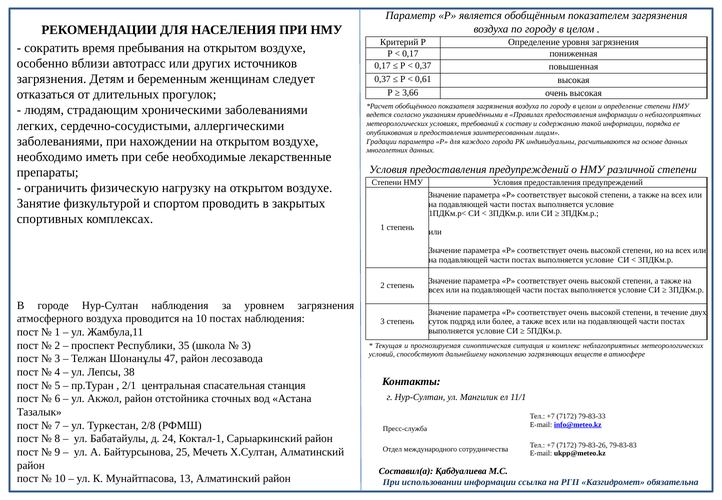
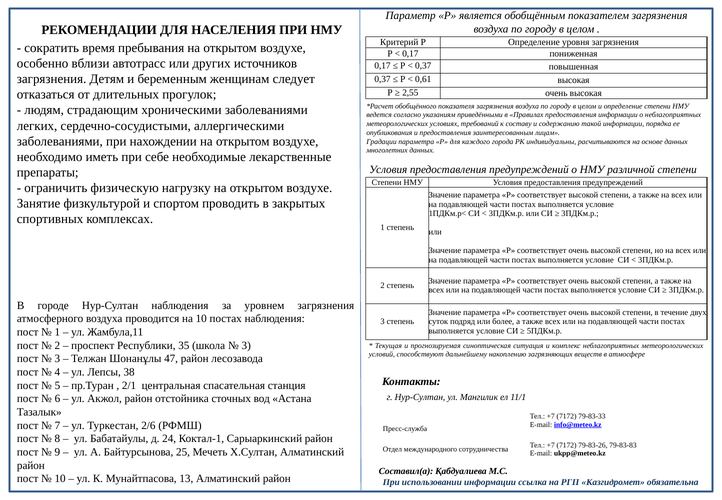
3,66: 3,66 -> 2,55
2/8: 2/8 -> 2/6
